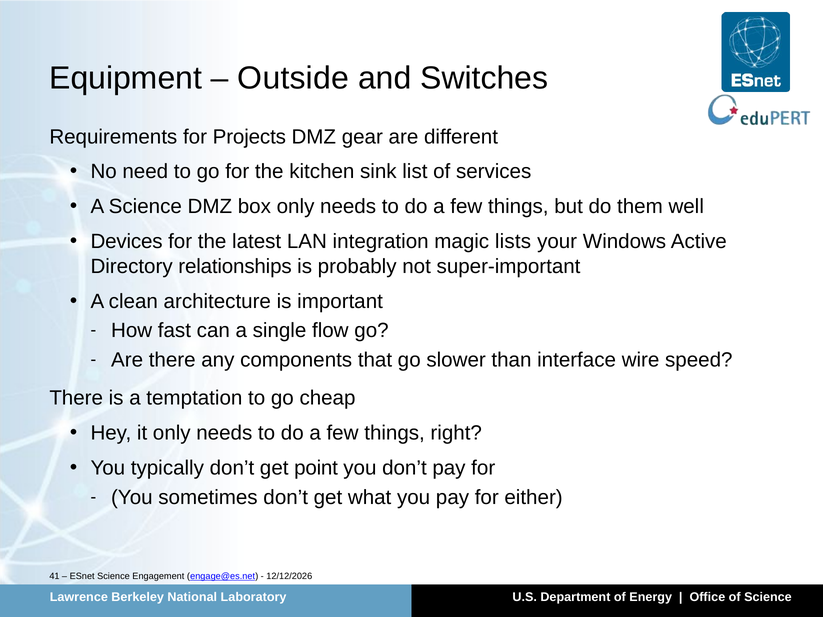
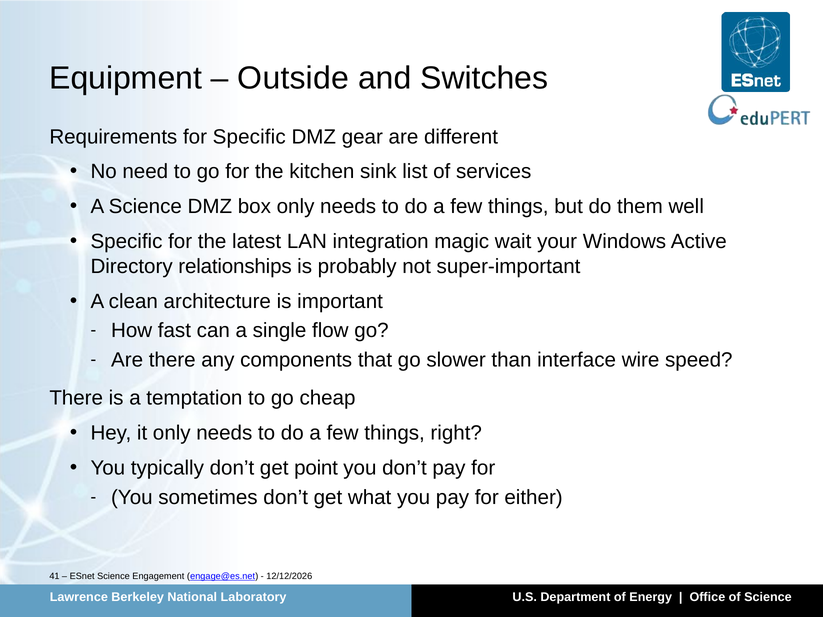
for Projects: Projects -> Specific
Devices at (127, 242): Devices -> Specific
lists: lists -> wait
